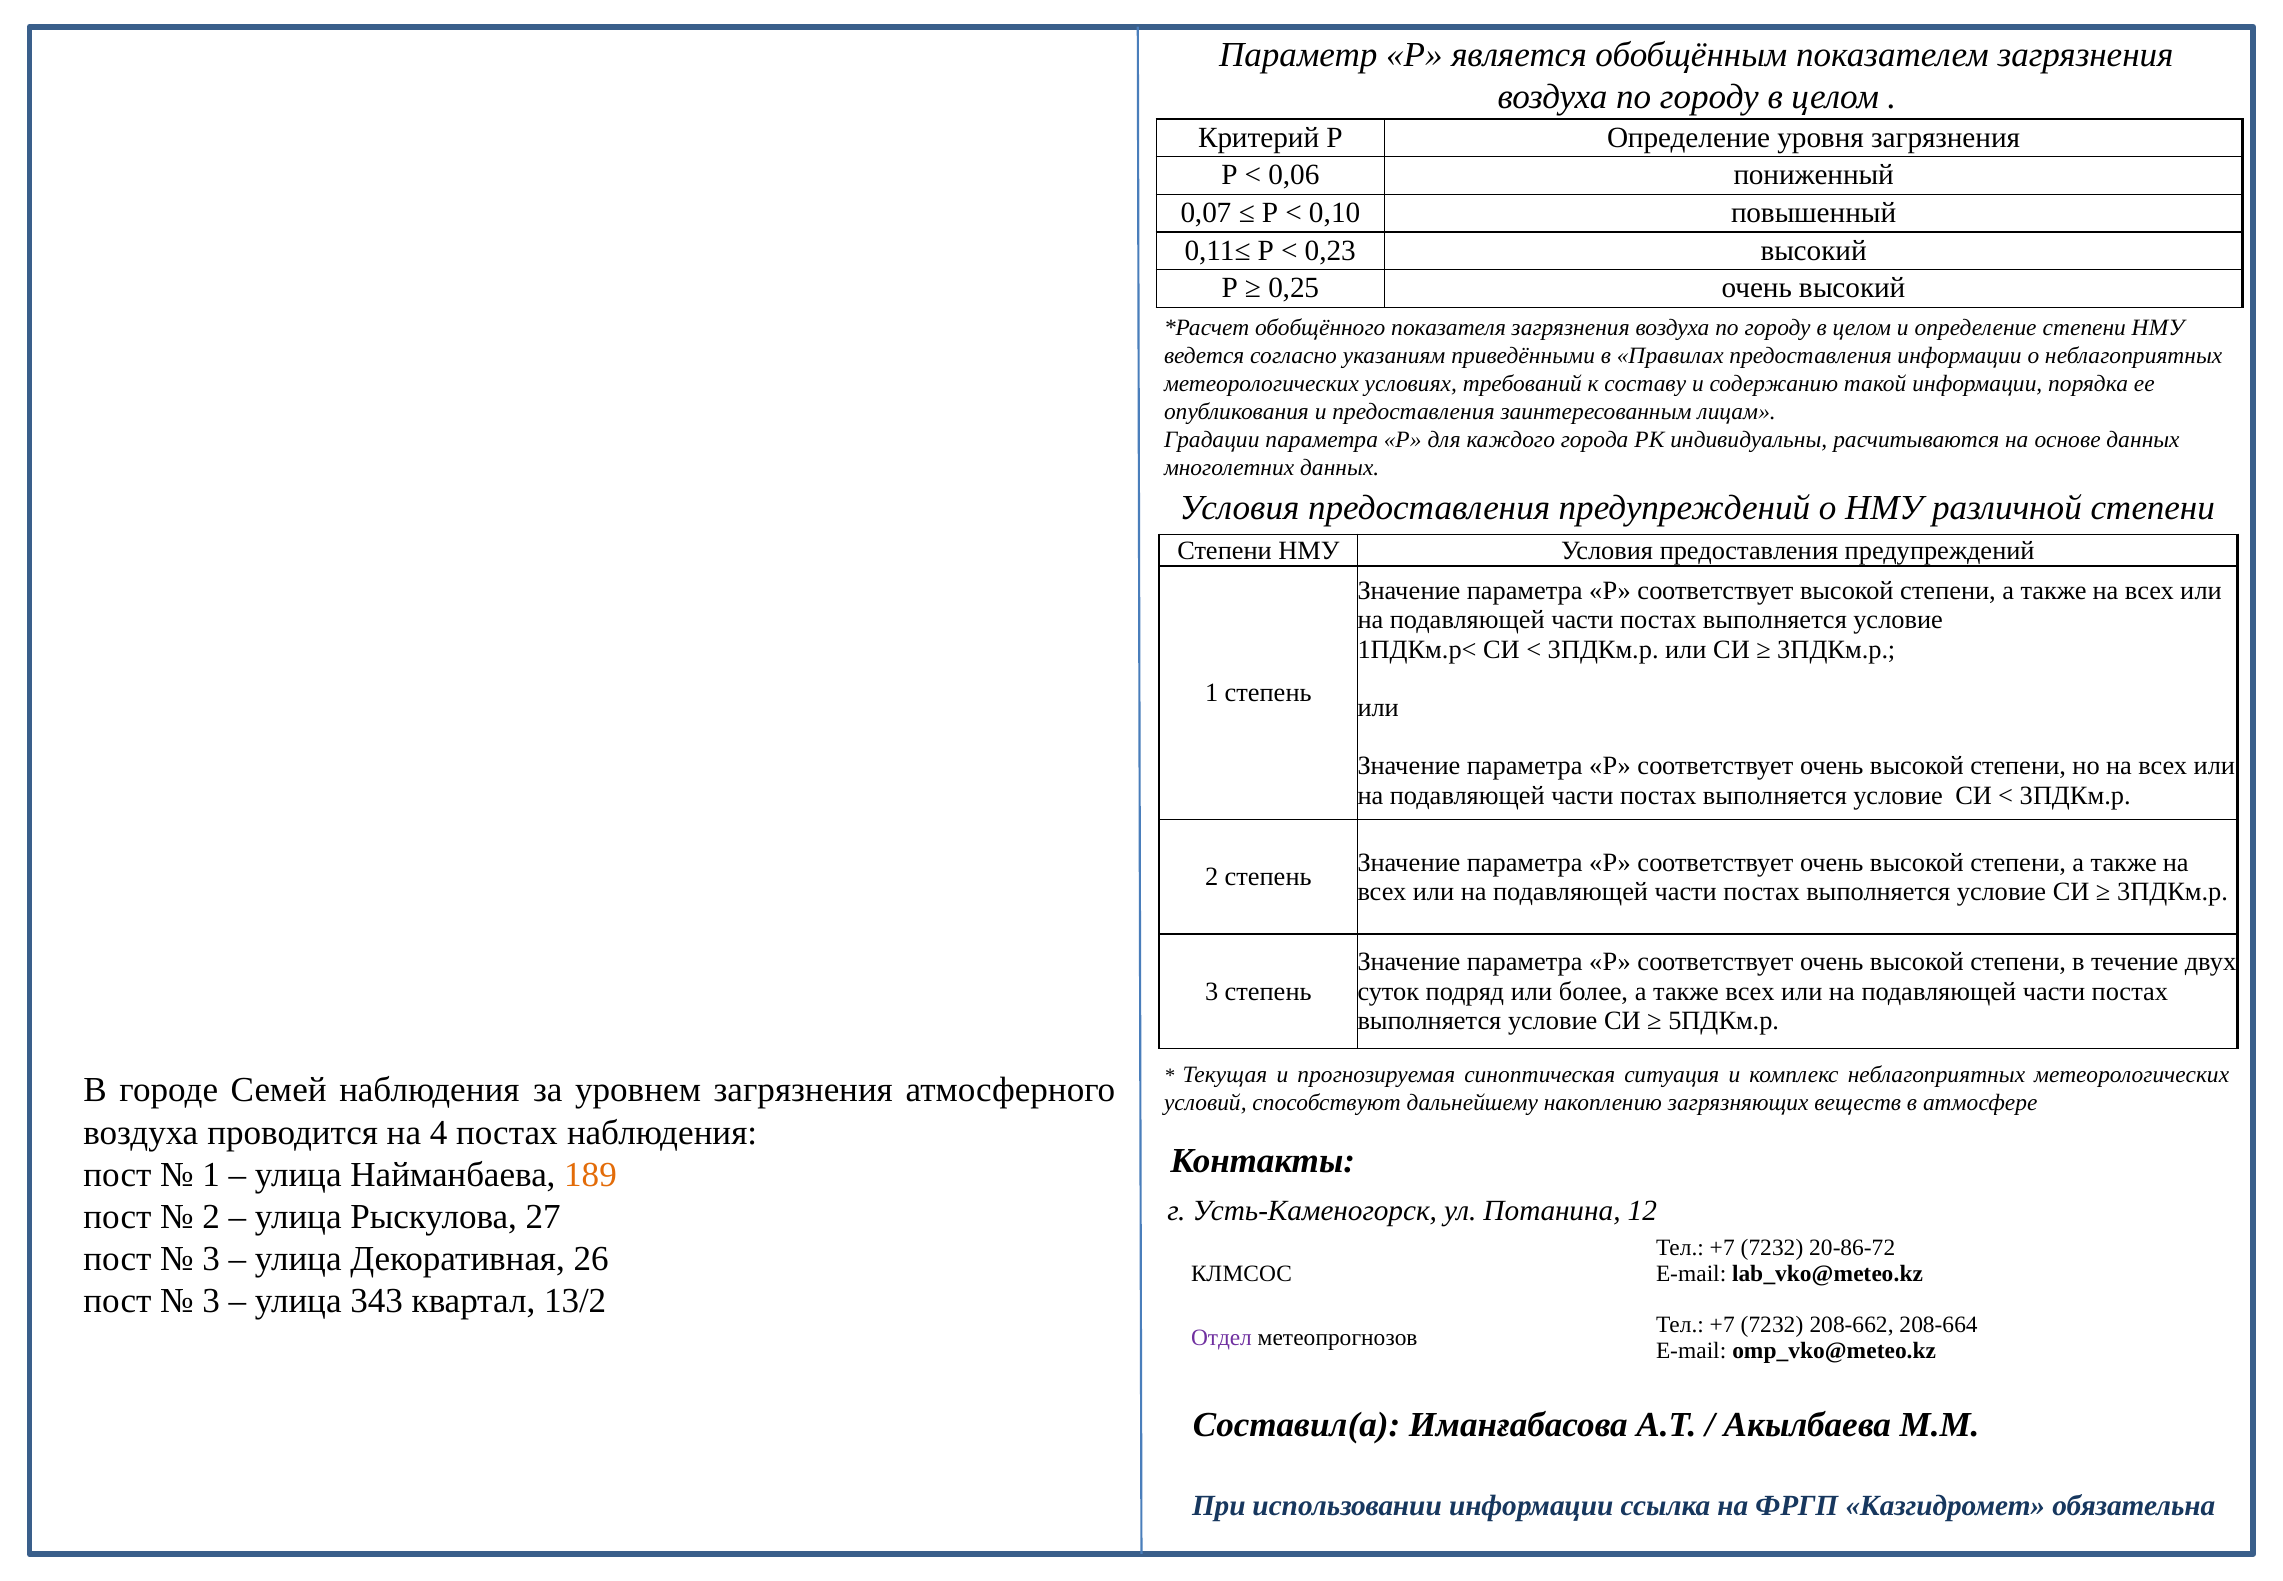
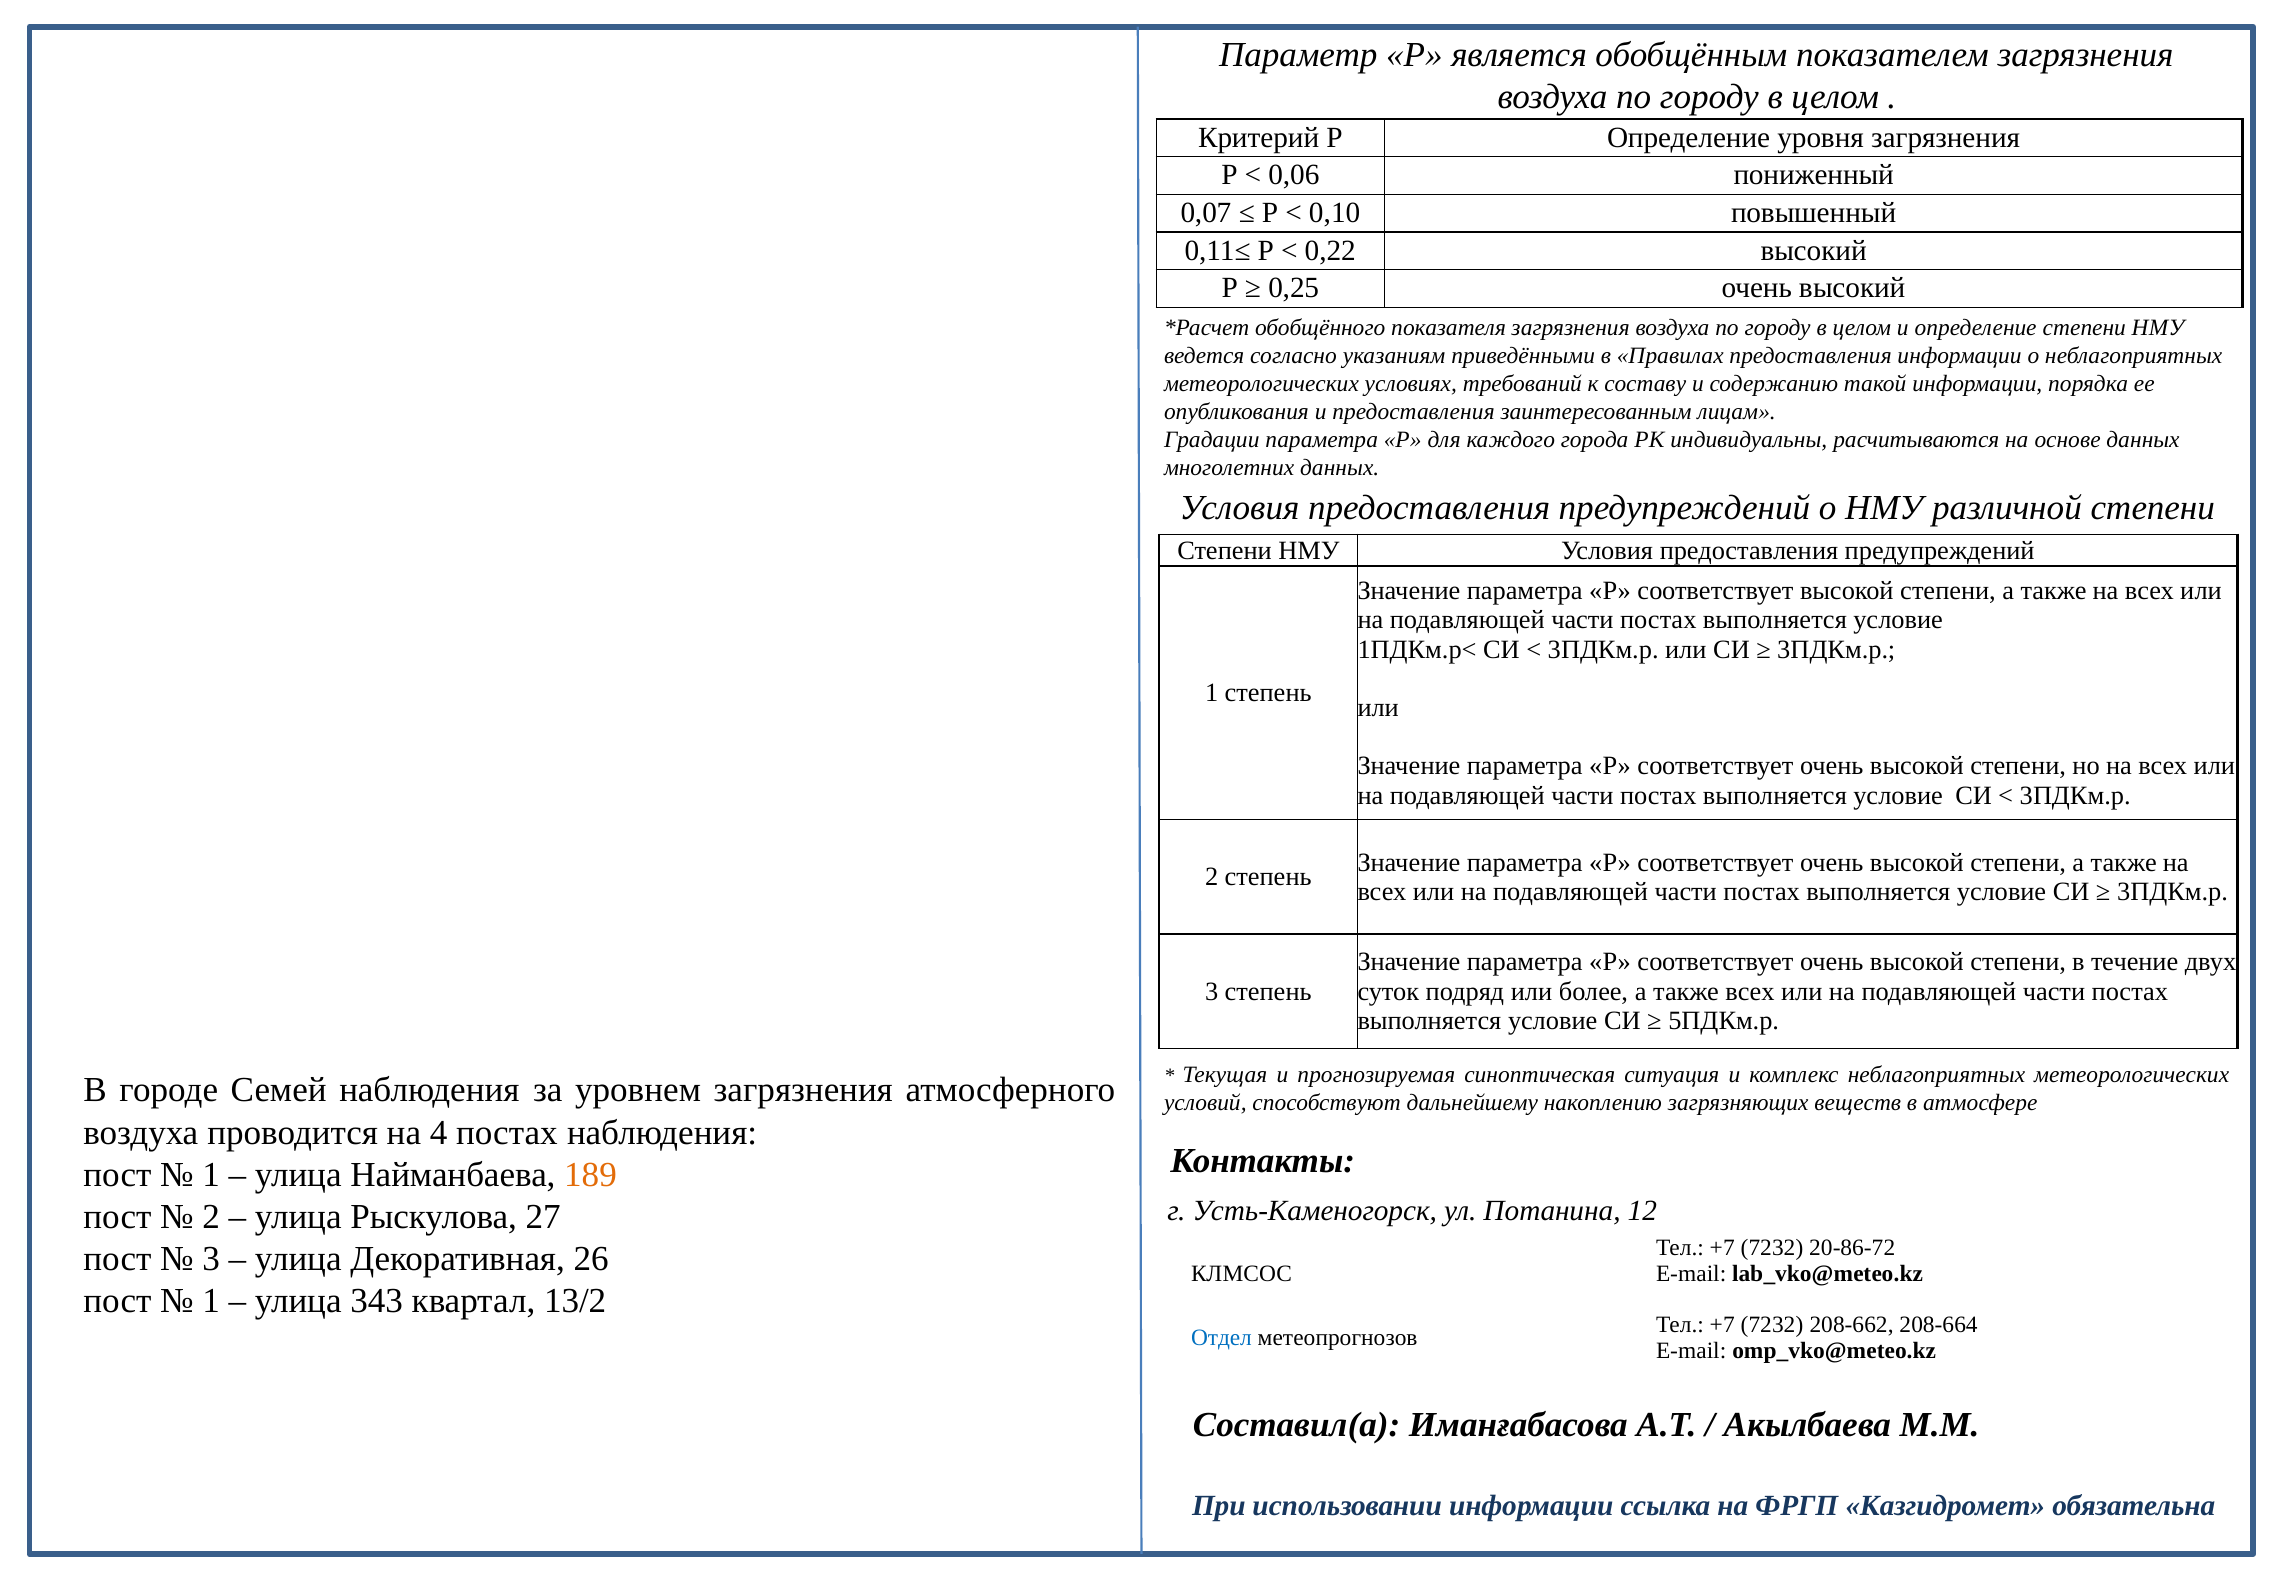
0,23: 0,23 -> 0,22
3 at (211, 1301): 3 -> 1
Отдел colour: purple -> blue
